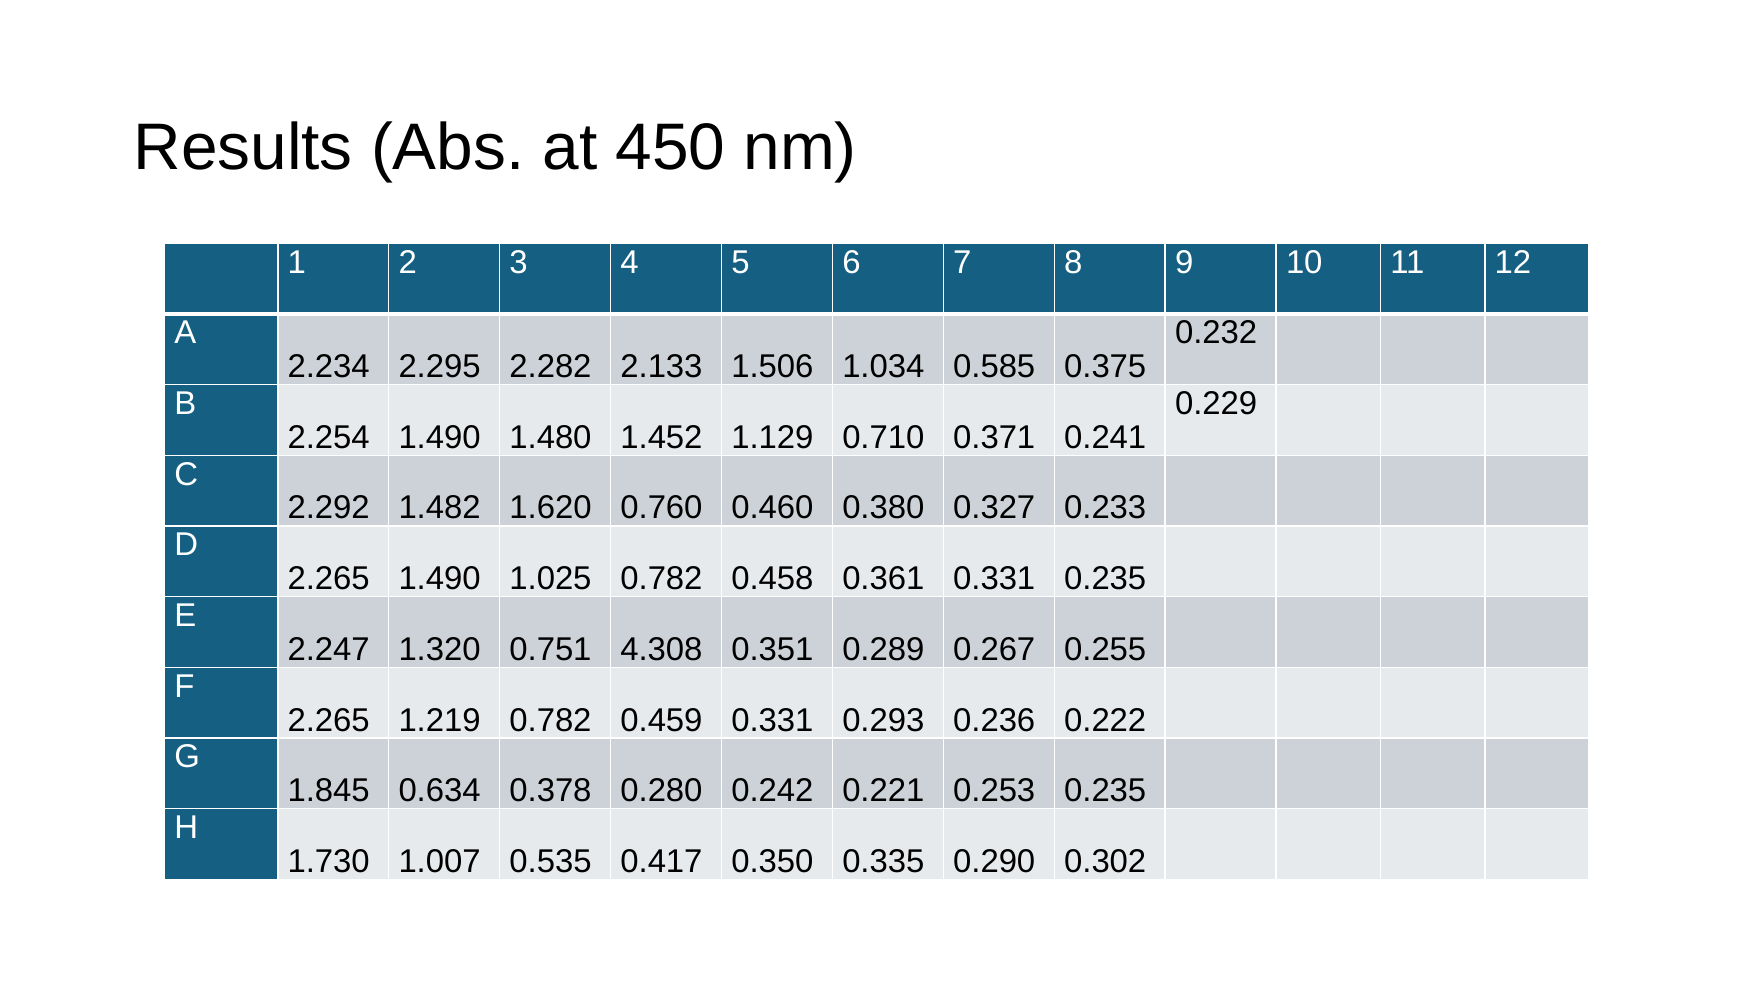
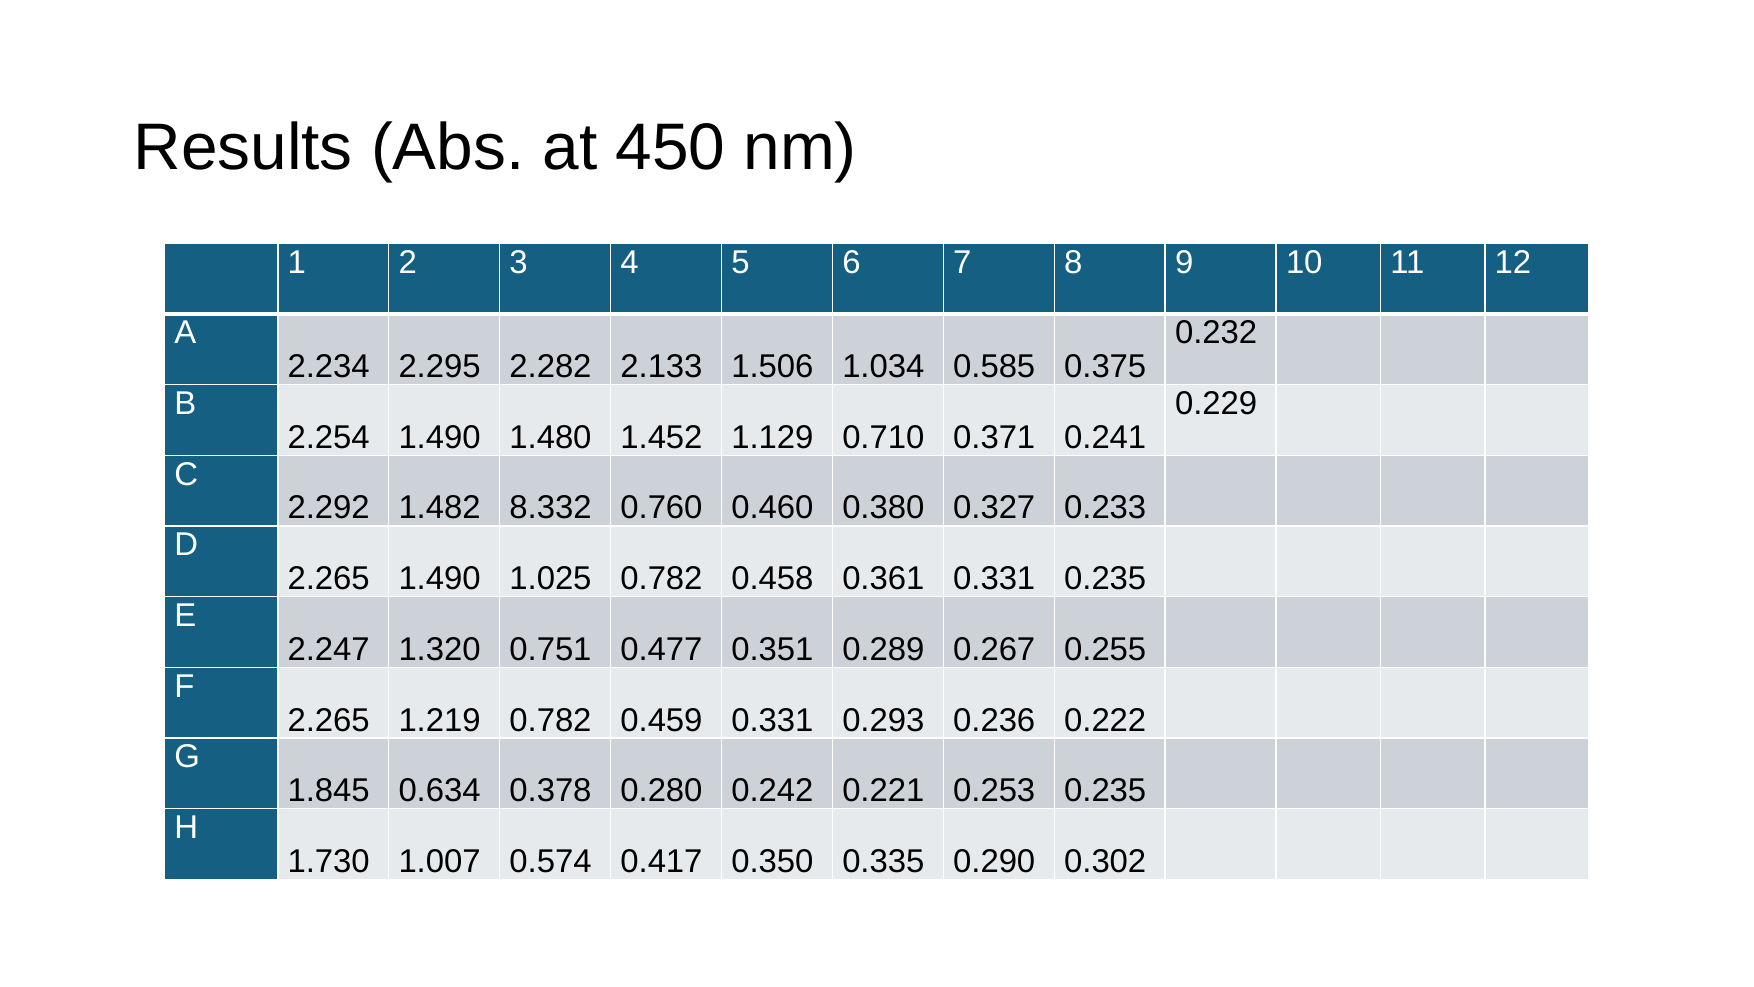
1.620: 1.620 -> 8.332
4.308: 4.308 -> 0.477
0.535: 0.535 -> 0.574
